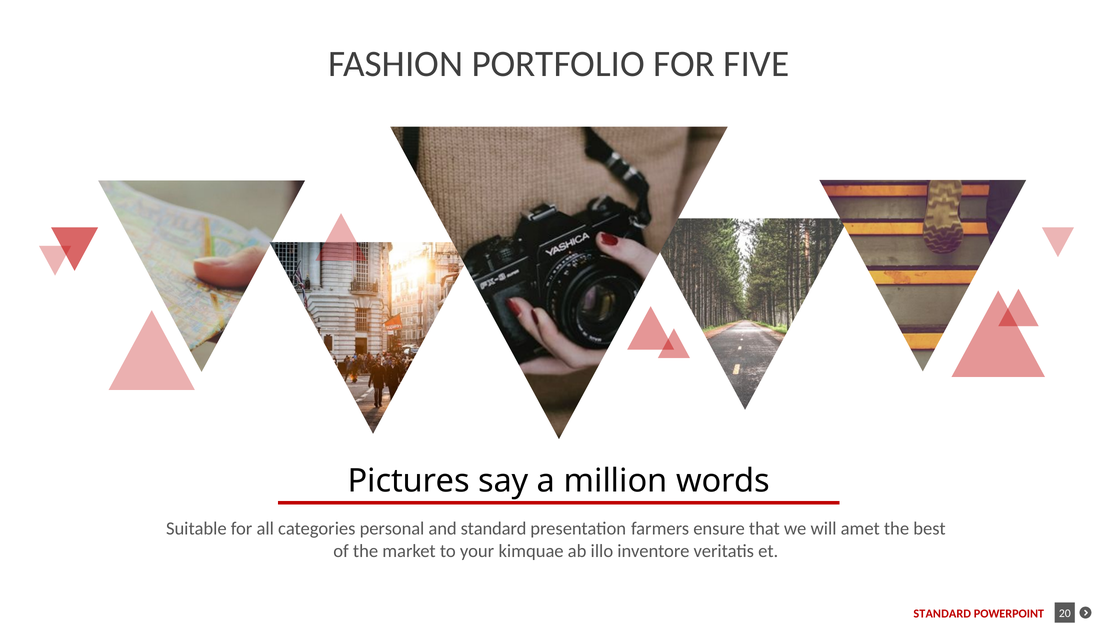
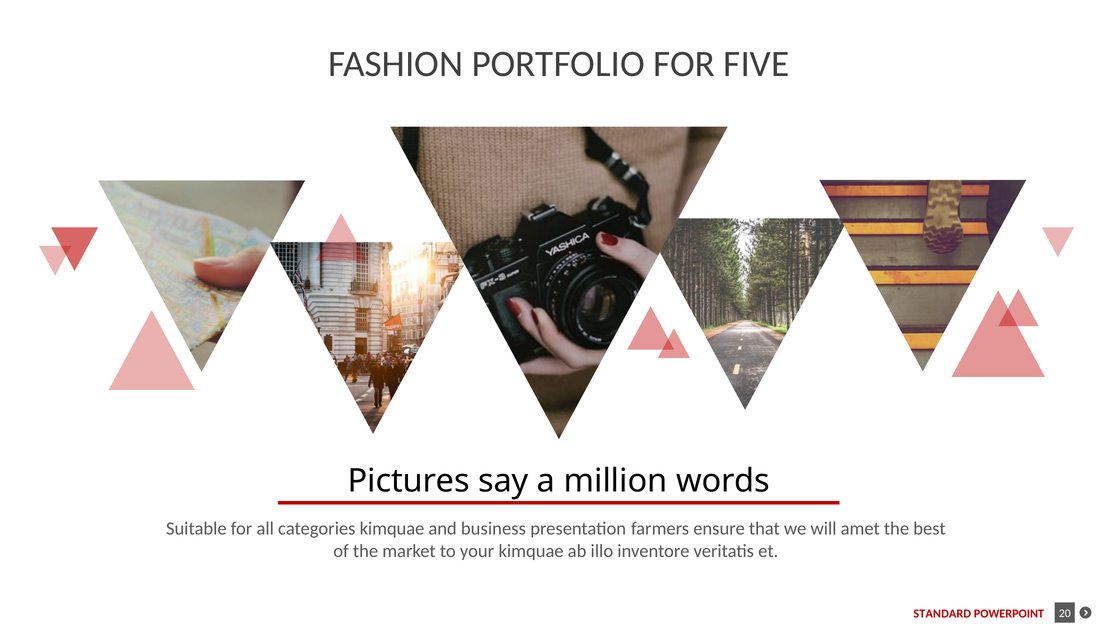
categories personal: personal -> kimquae
and standard: standard -> business
